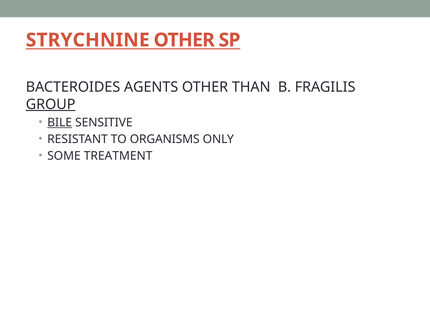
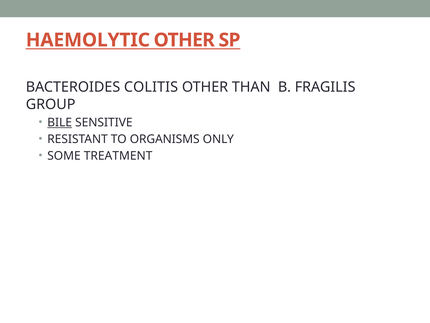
STRYCHNINE: STRYCHNINE -> HAEMOLYTIC
AGENTS: AGENTS -> COLITIS
GROUP underline: present -> none
